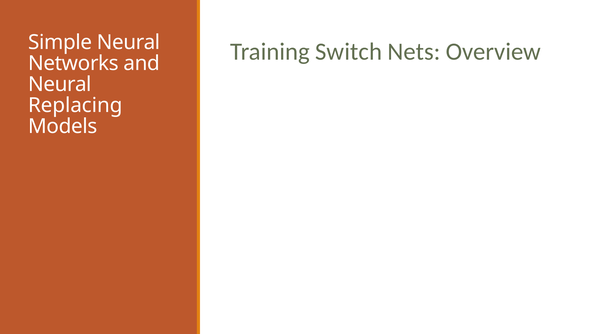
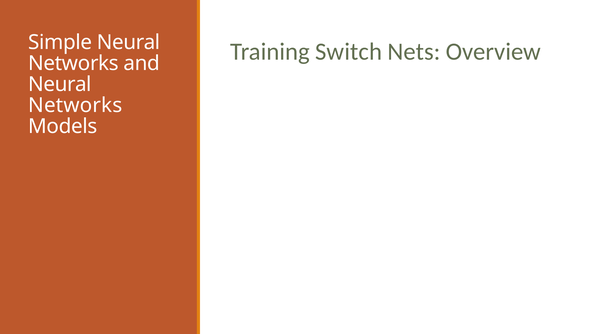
Replacing at (75, 105): Replacing -> Networks
